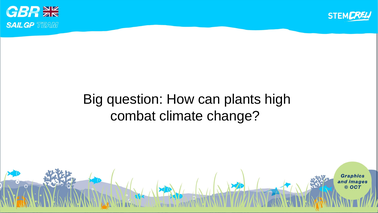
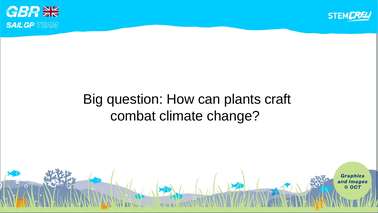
high: high -> craft
